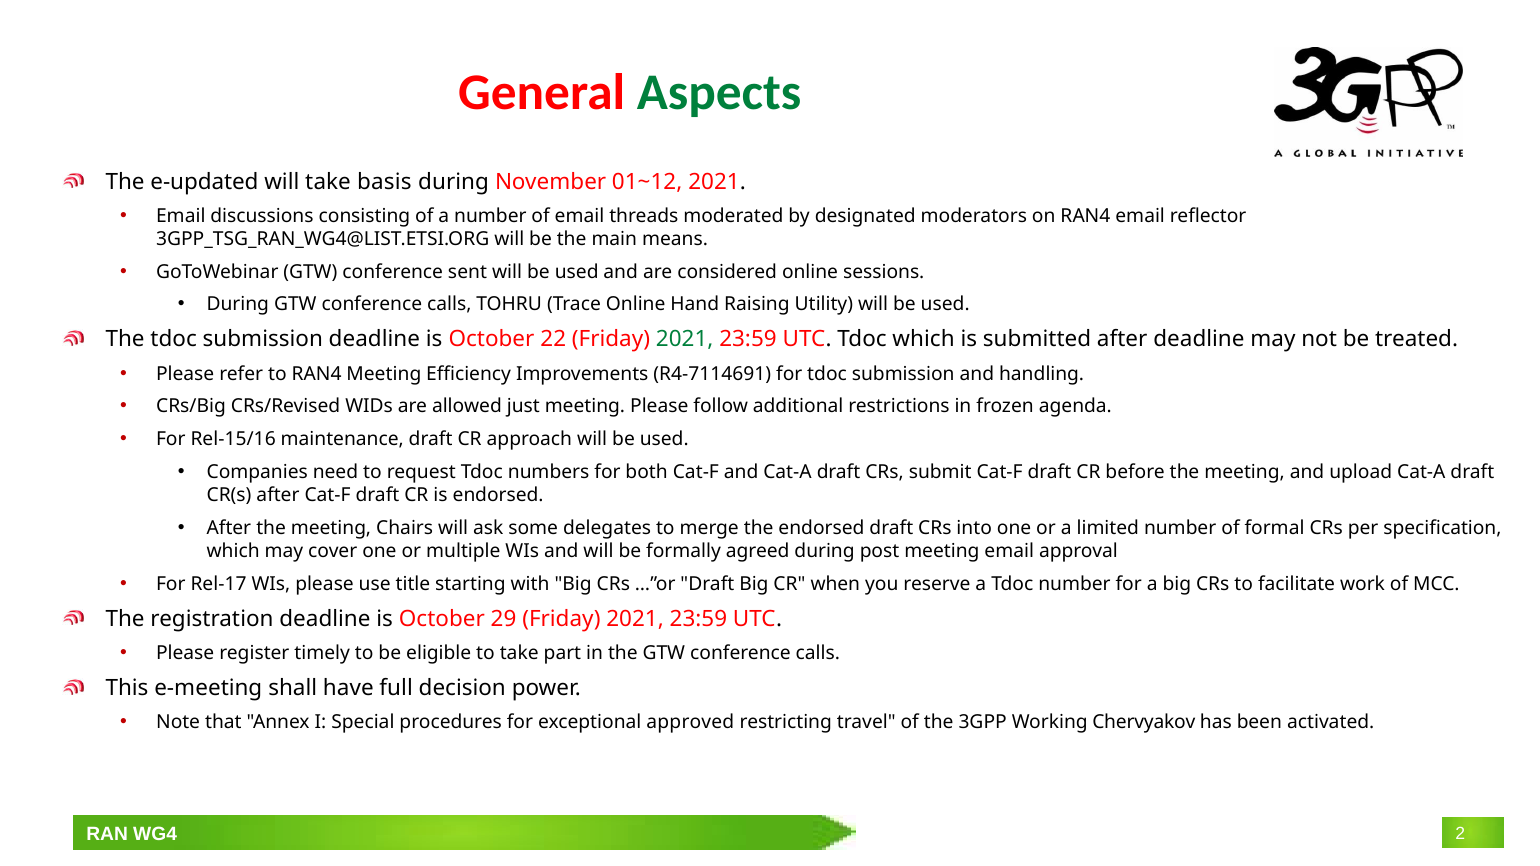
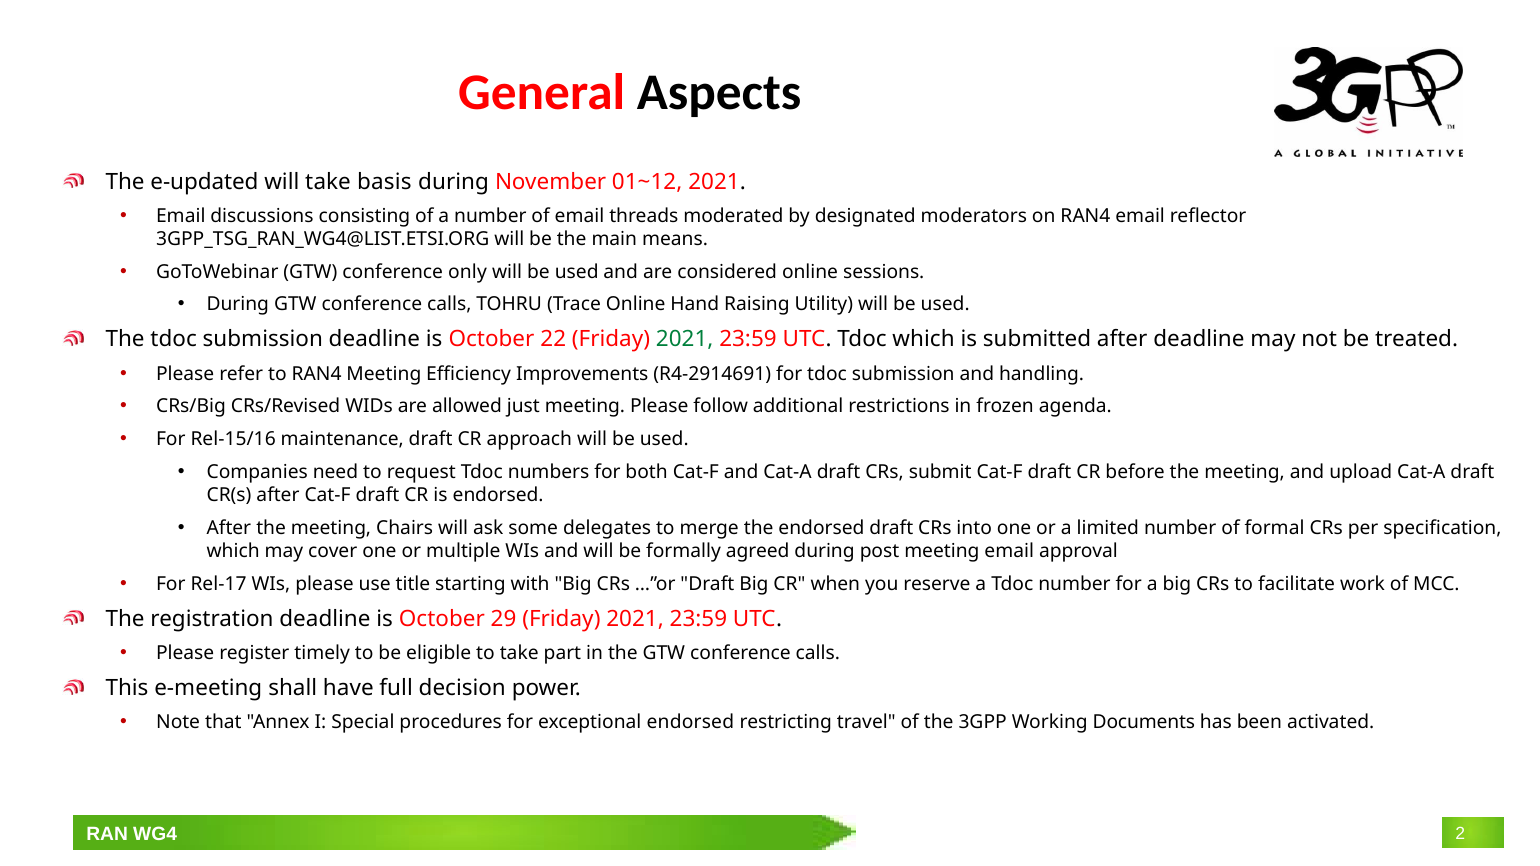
Aspects colour: green -> black
sent: sent -> only
R4-7114691: R4-7114691 -> R4-2914691
exceptional approved: approved -> endorsed
Chervyakov: Chervyakov -> Documents
